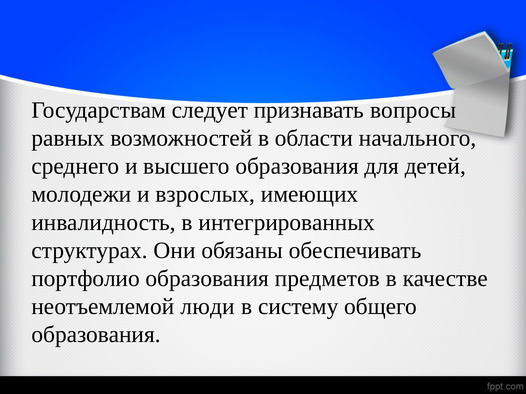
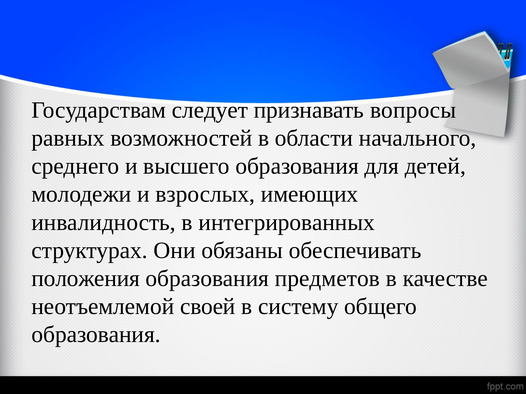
портфолио: портфолио -> положения
люди: люди -> своей
